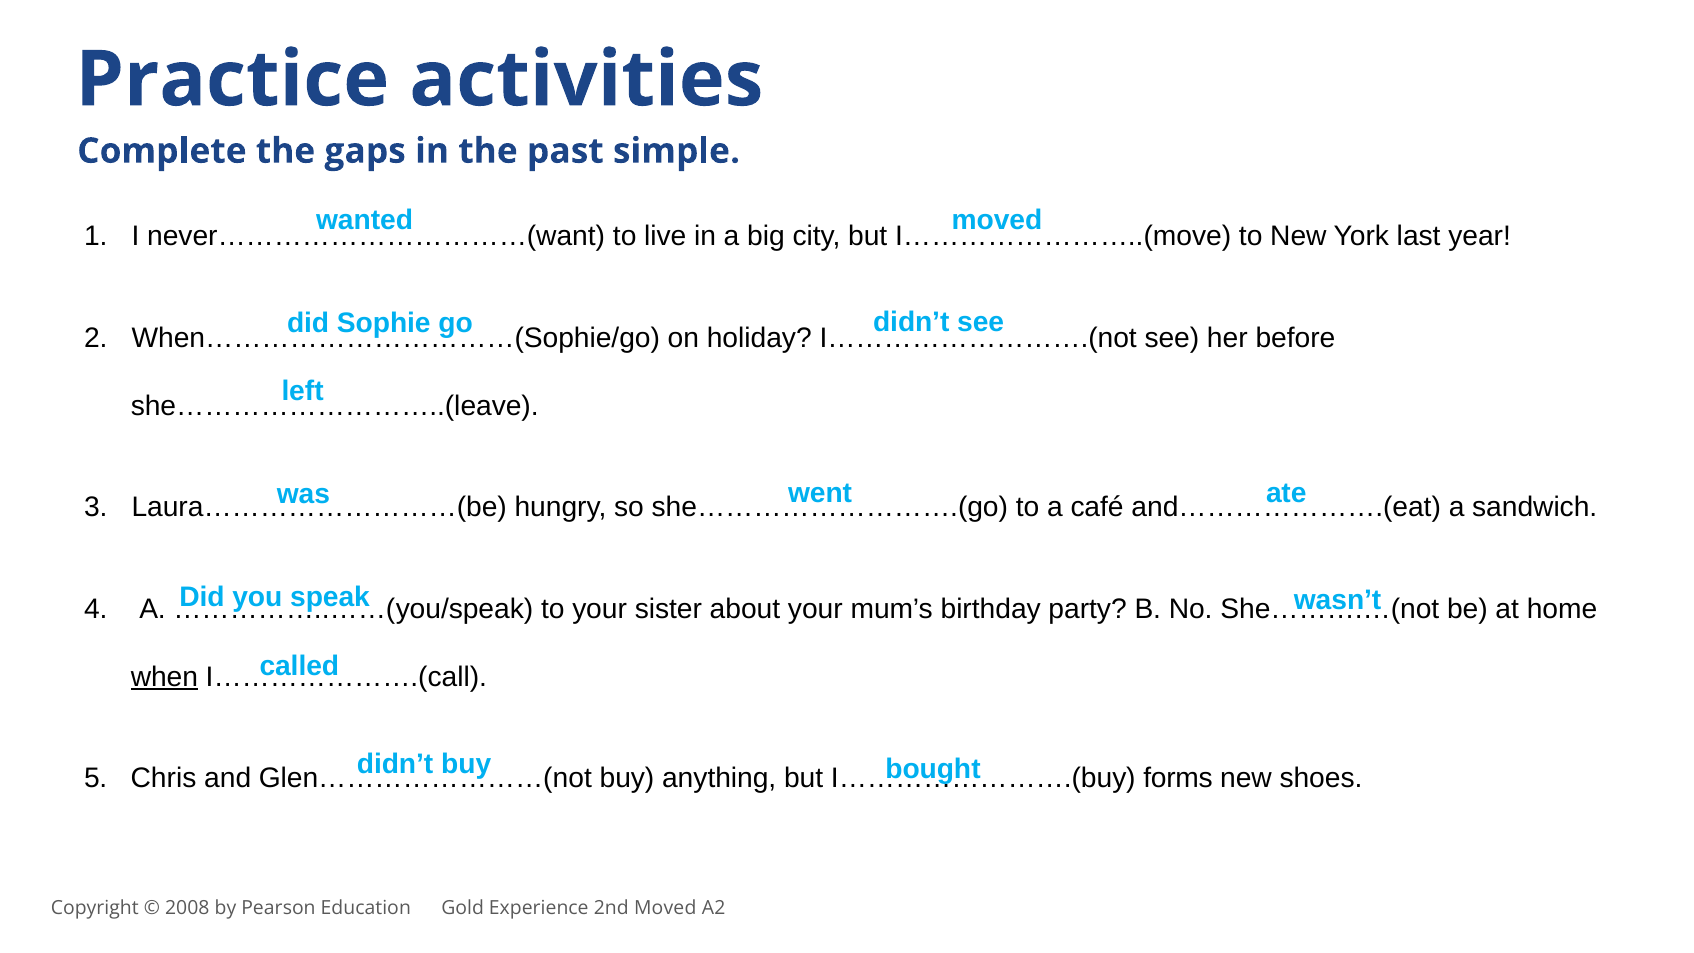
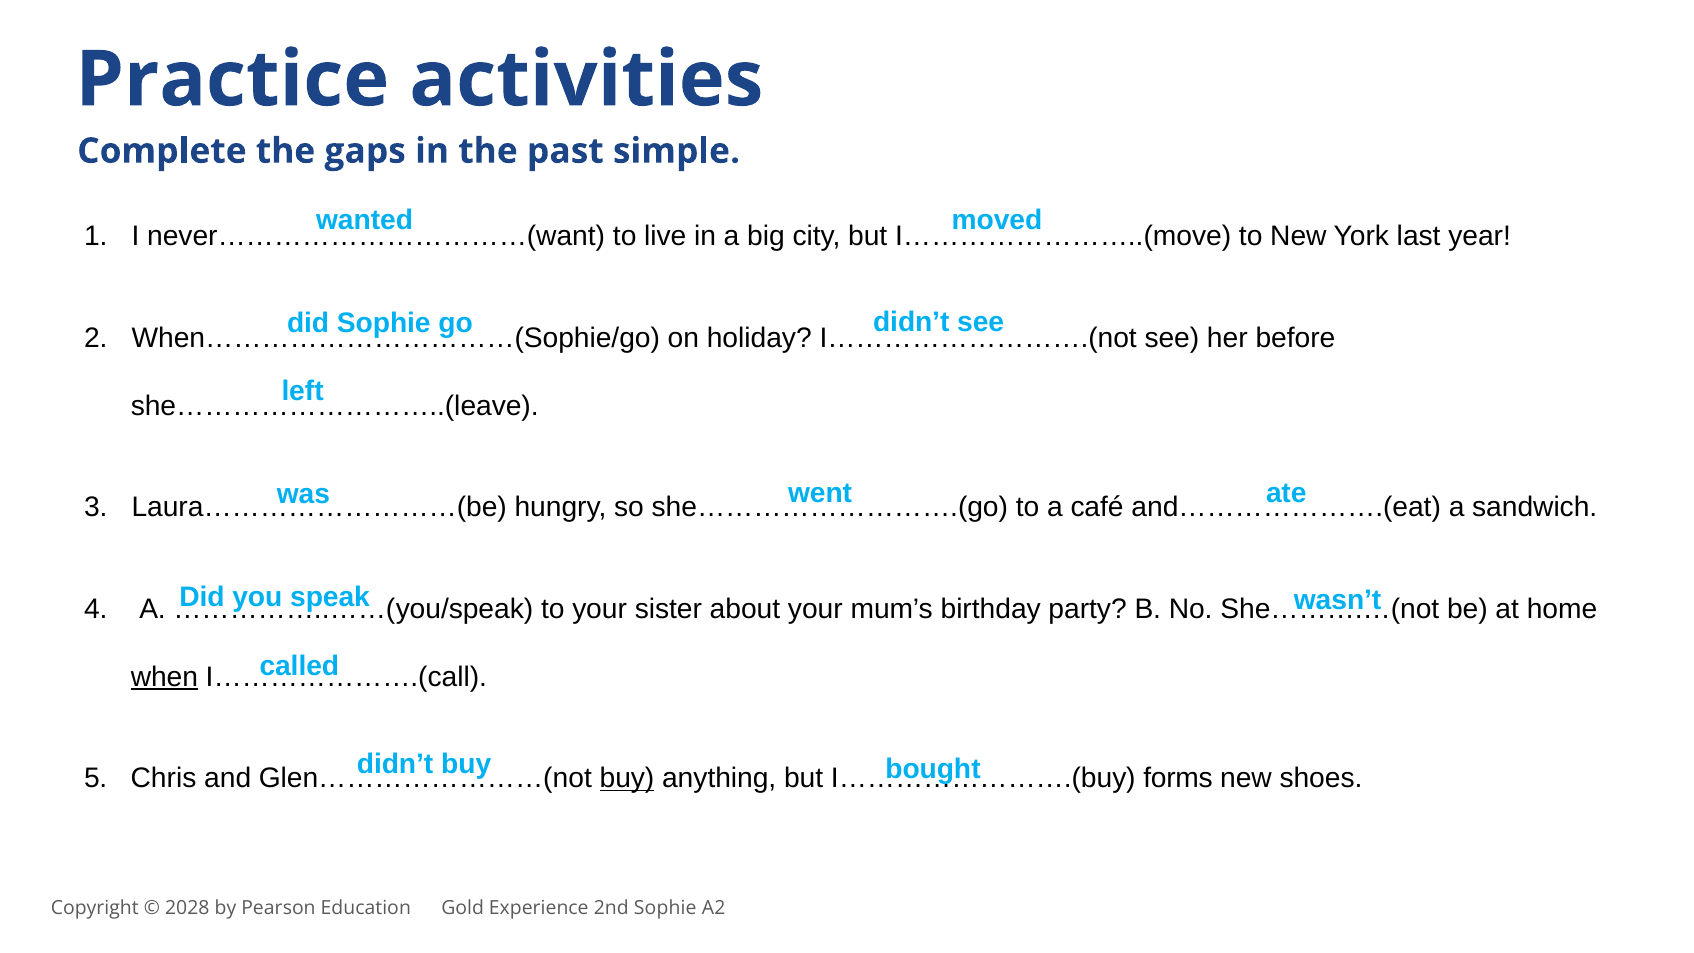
buy at (627, 778) underline: none -> present
2008: 2008 -> 2028
2nd Moved: Moved -> Sophie
